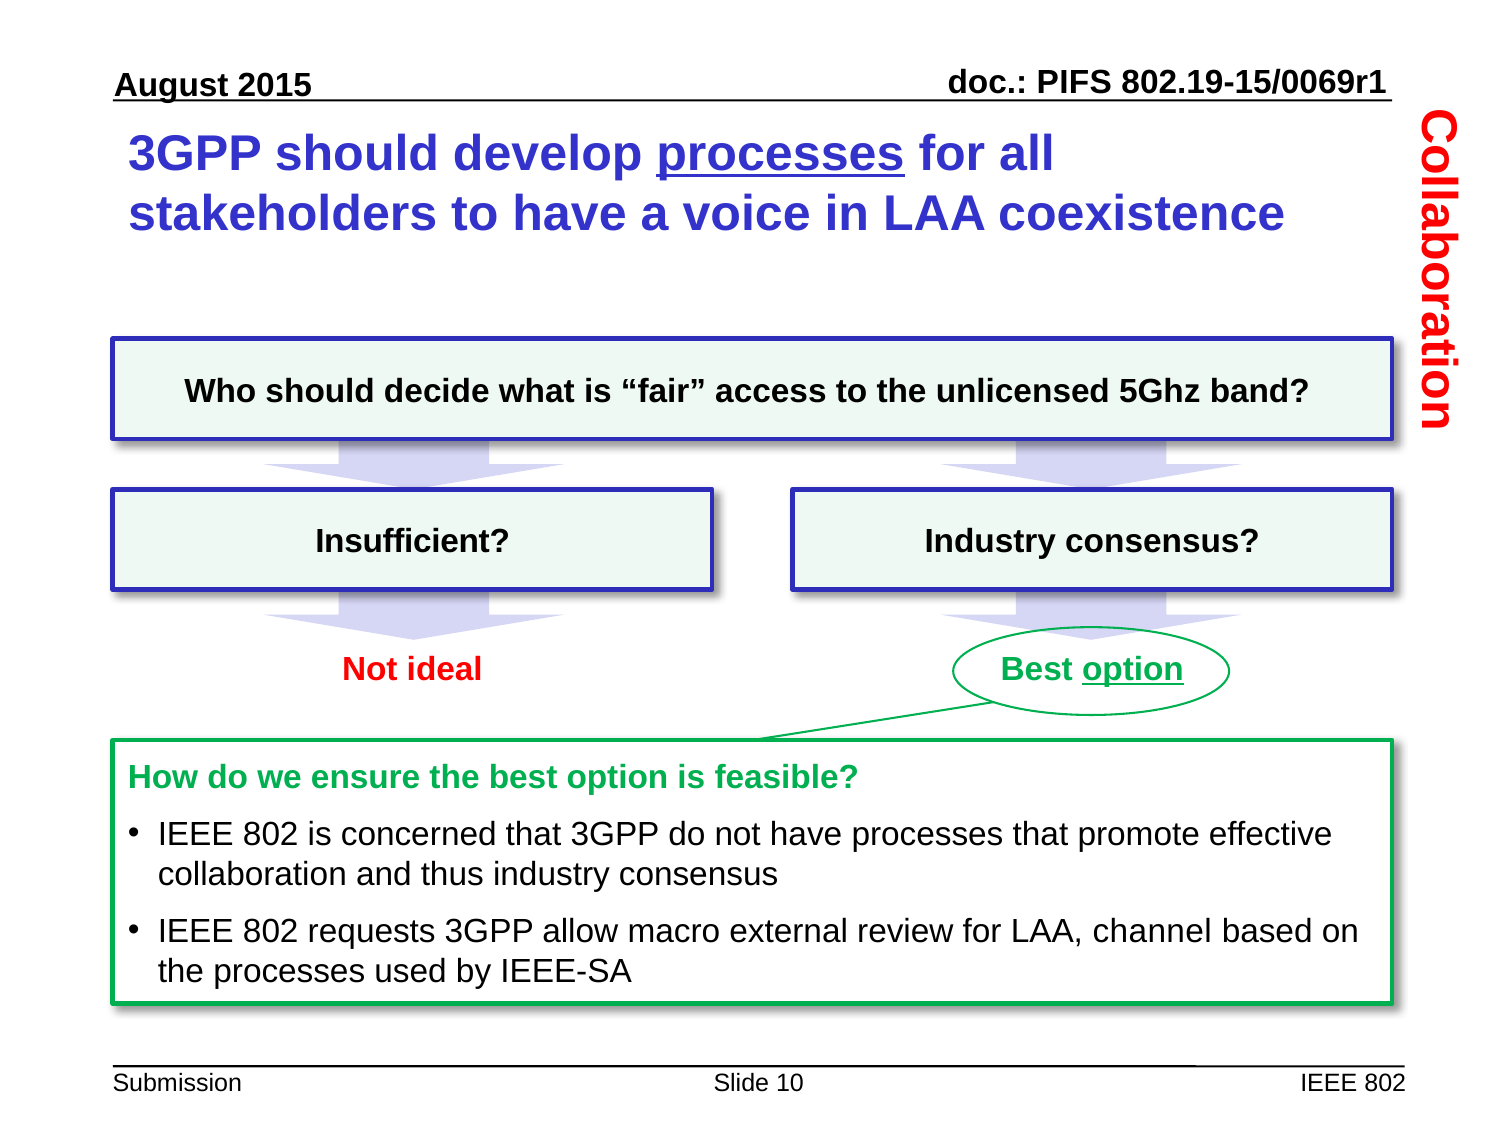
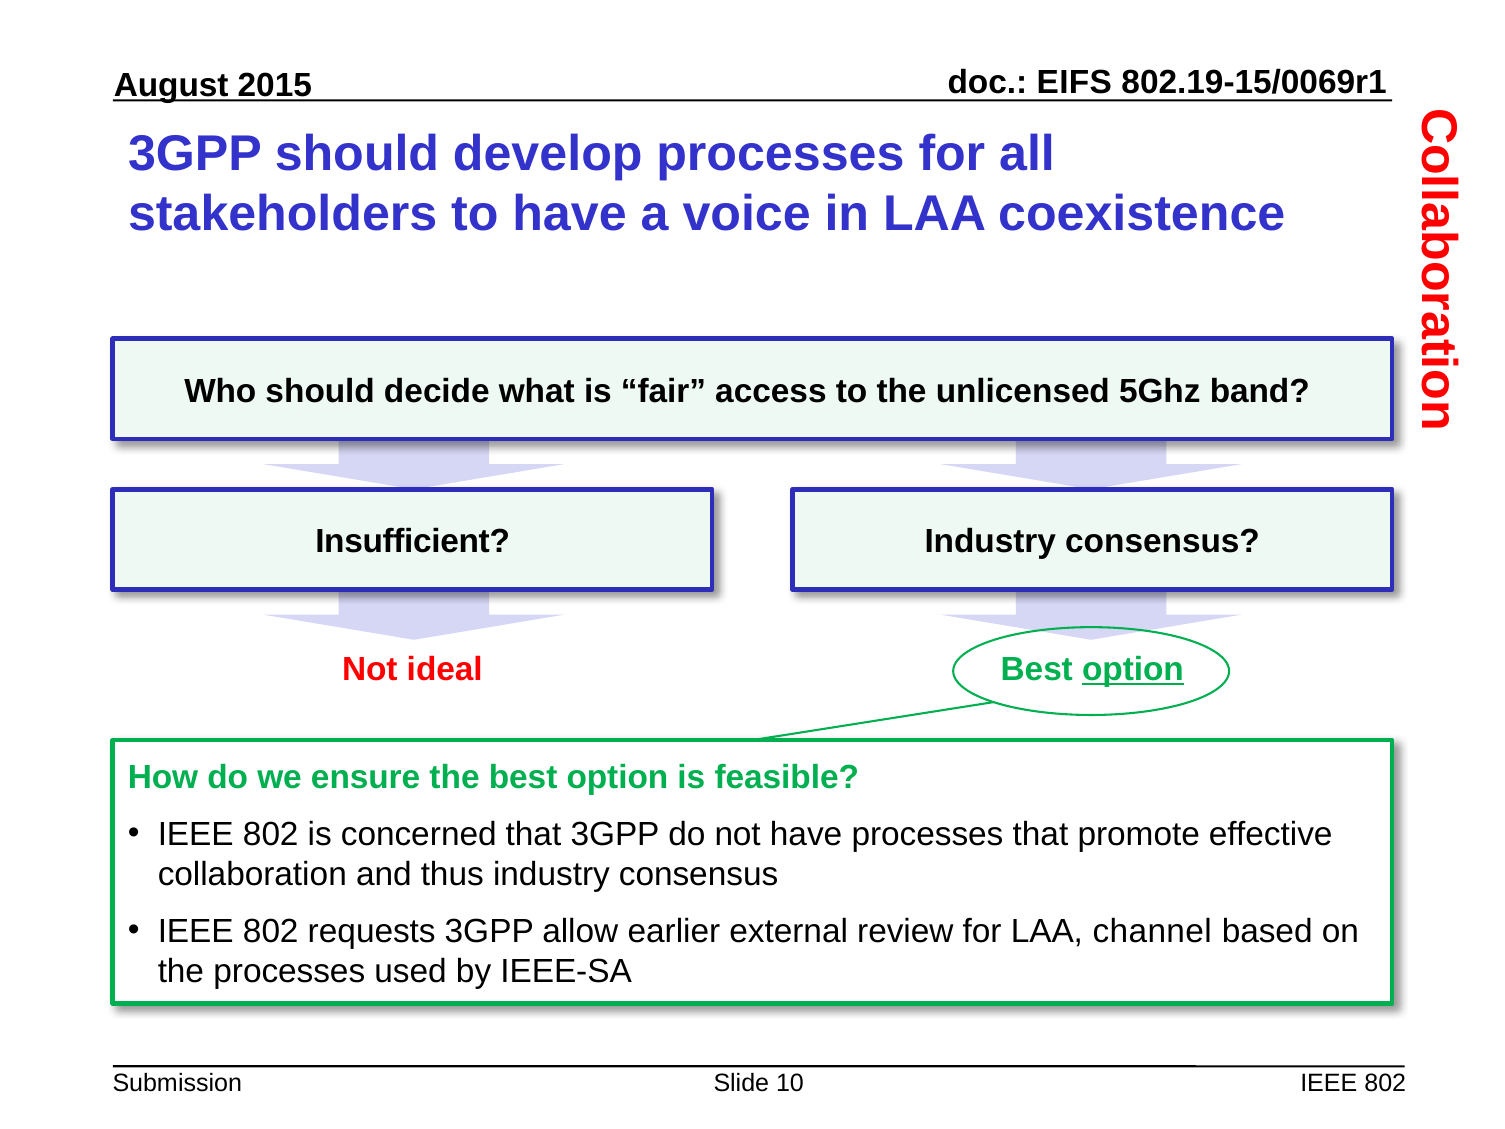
PIFS: PIFS -> EIFS
processes at (780, 154) underline: present -> none
macro: macro -> earlier
